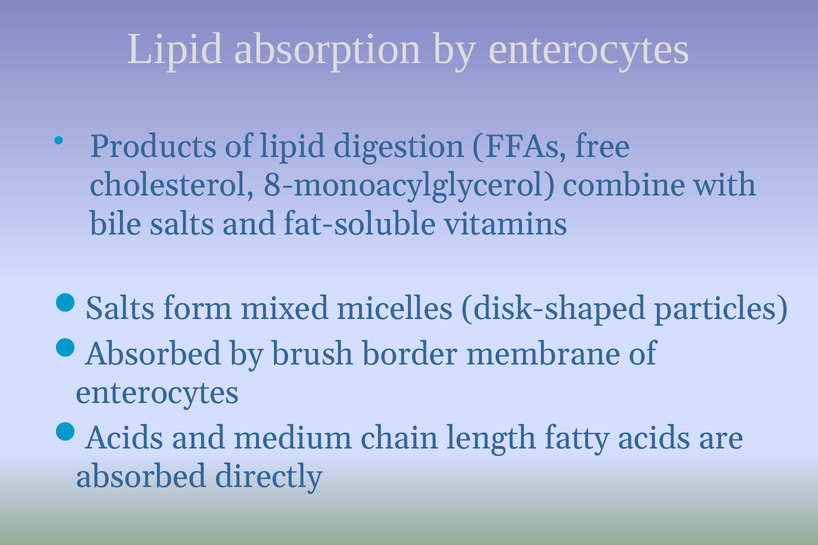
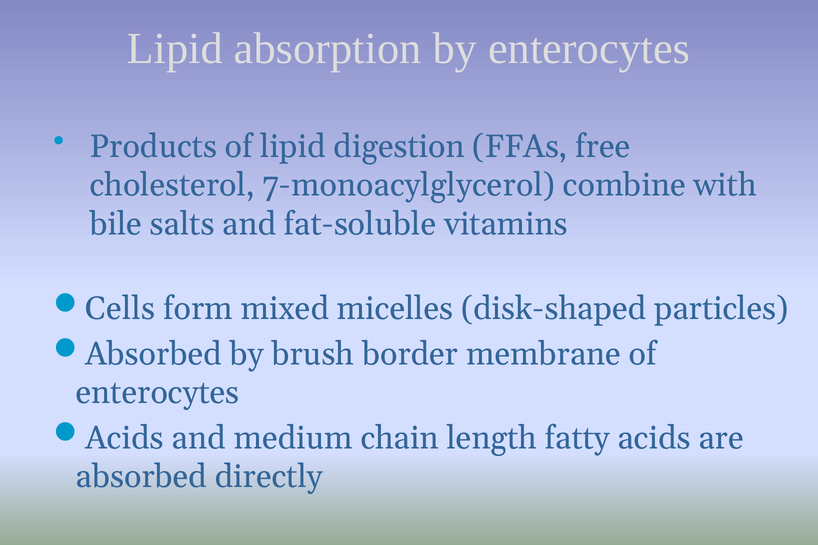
8-monoacylglycerol: 8-monoacylglycerol -> 7-monoacylglycerol
Salts at (120, 309): Salts -> Cells
